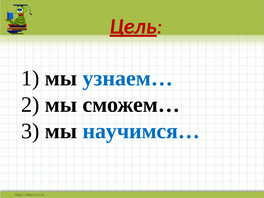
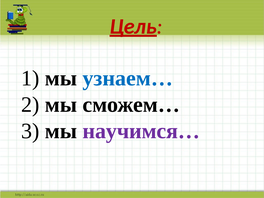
научимся… colour: blue -> purple
